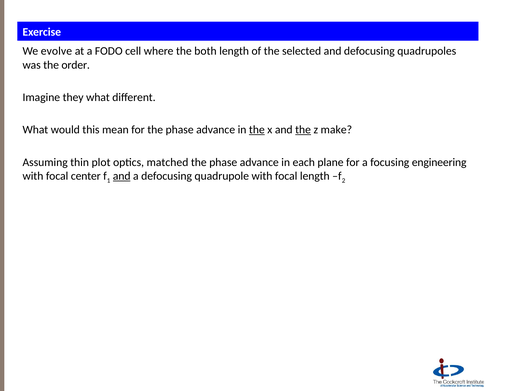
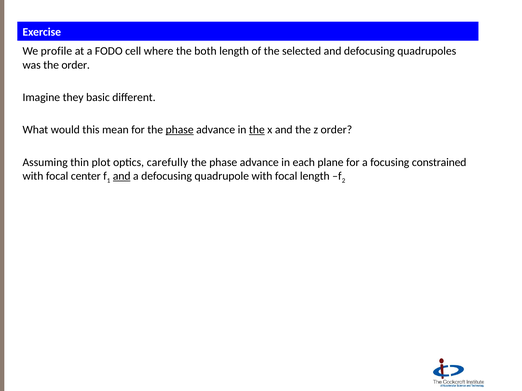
evolve: evolve -> profile
they what: what -> basic
phase at (180, 130) underline: none -> present
the at (303, 130) underline: present -> none
z make: make -> order
matched: matched -> carefully
engineering: engineering -> constrained
